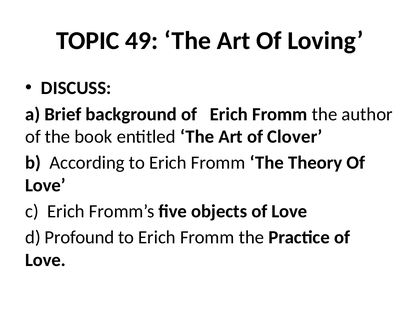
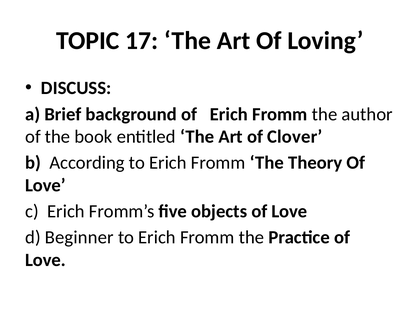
49: 49 -> 17
Profound: Profound -> Beginner
